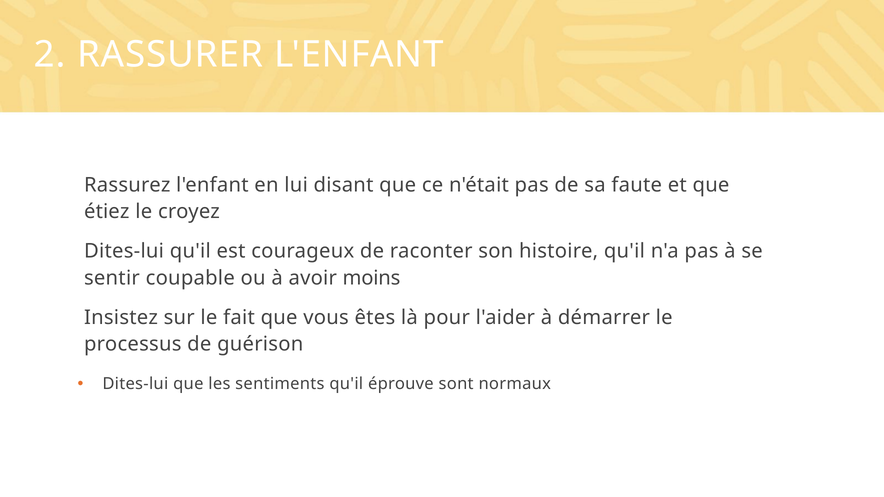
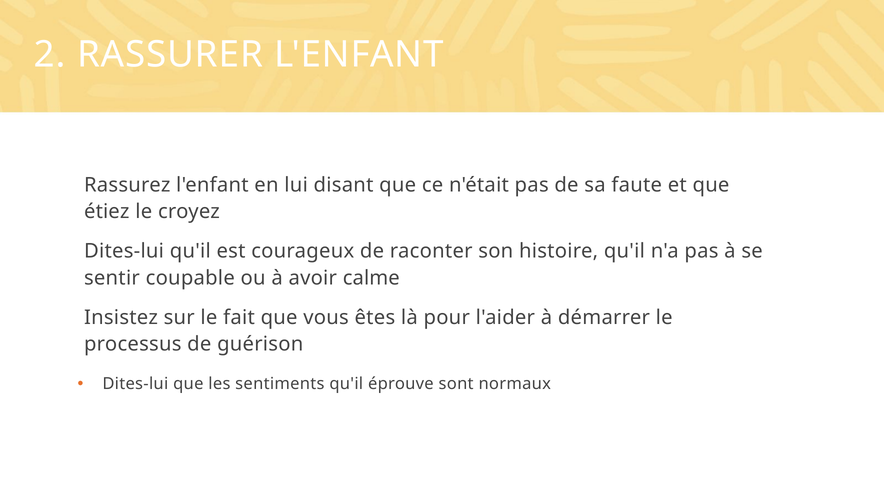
moins: moins -> calme
